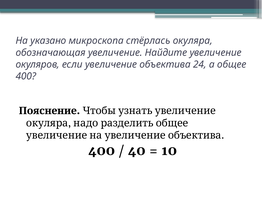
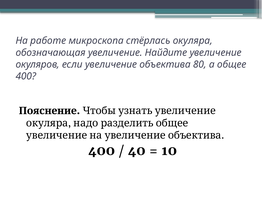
указано: указано -> работе
24: 24 -> 80
